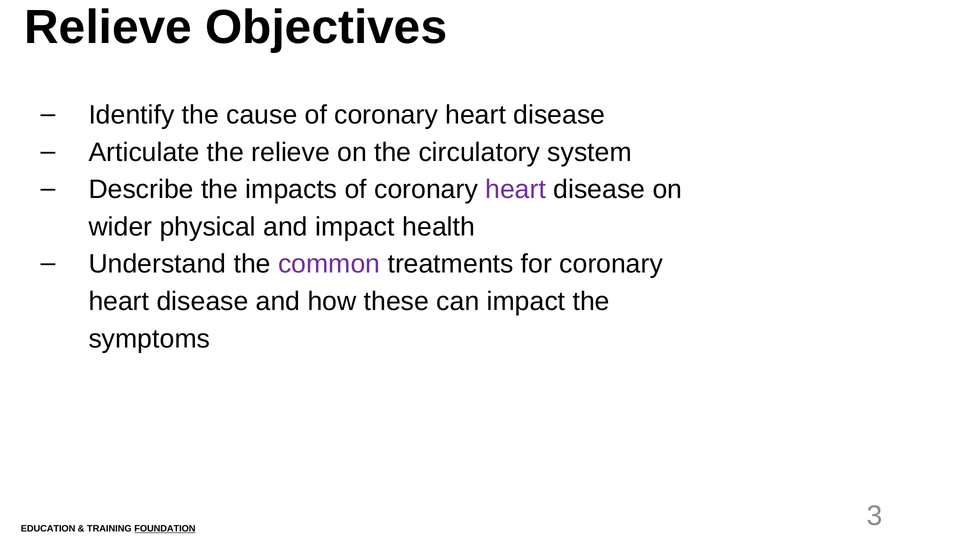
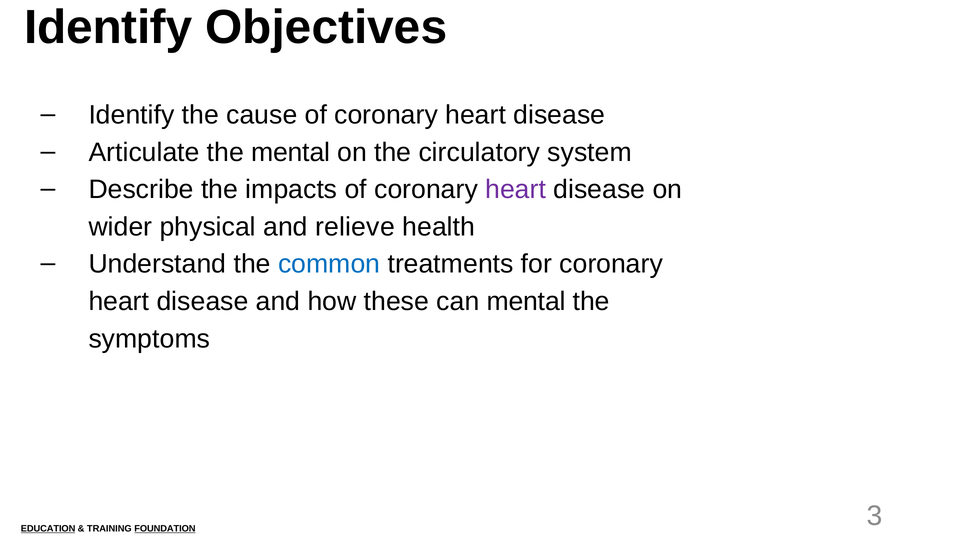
Relieve at (108, 27): Relieve -> Identify
the relieve: relieve -> mental
and impact: impact -> relieve
common colour: purple -> blue
can impact: impact -> mental
EDUCATION underline: none -> present
